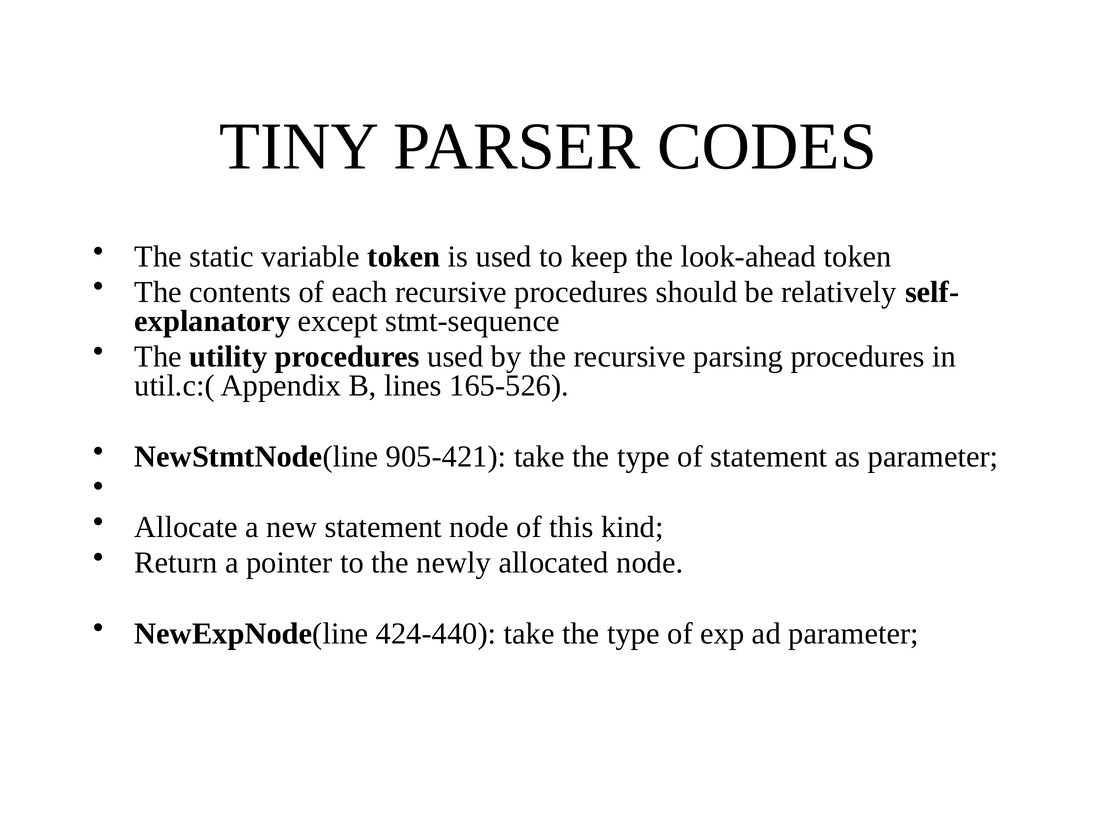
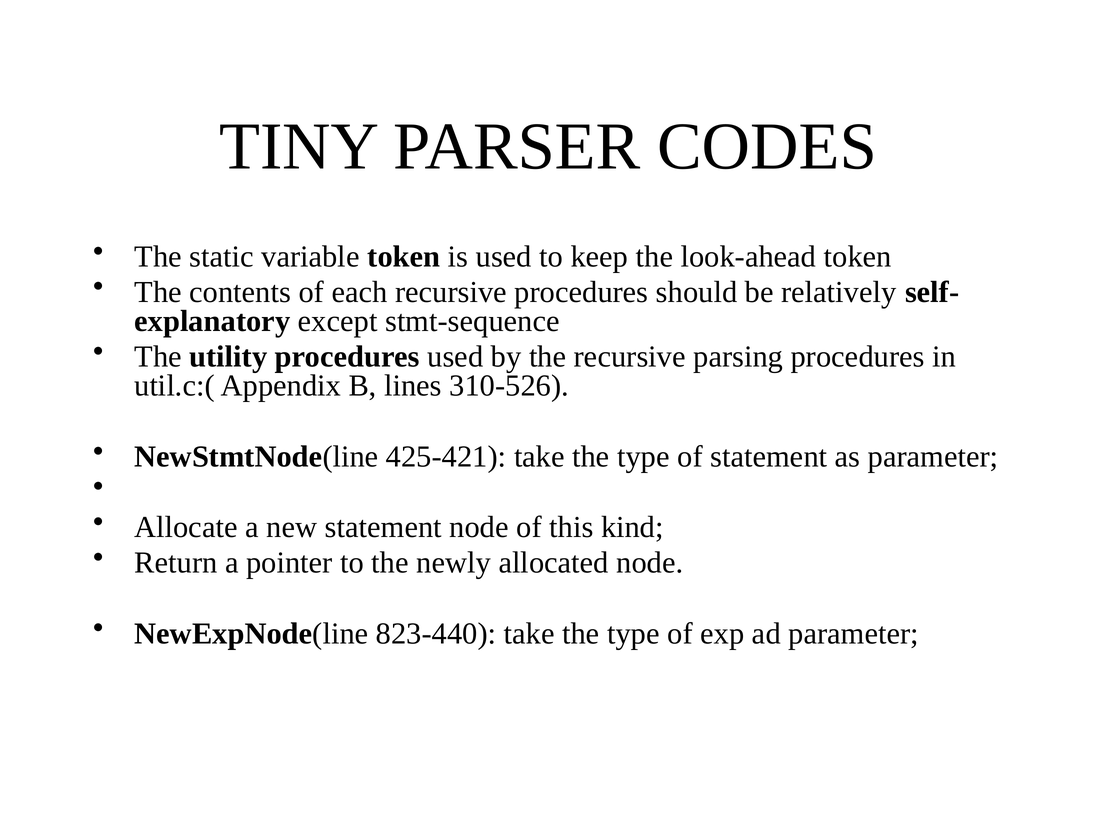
165-526: 165-526 -> 310-526
905-421: 905-421 -> 425-421
424-440: 424-440 -> 823-440
